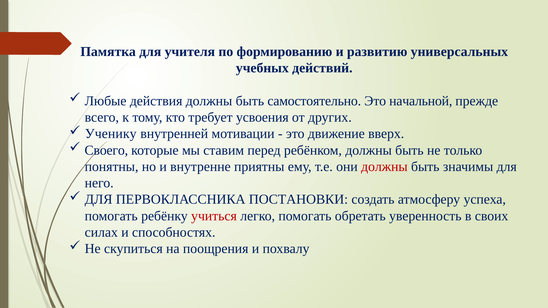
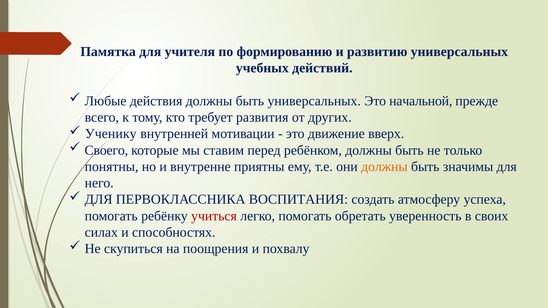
быть самостоятельно: самостоятельно -> универсальных
усвоения: усвоения -> развития
должны at (384, 167) colour: red -> orange
ПОСТАНОВКИ: ПОСТАНОВКИ -> ВОСПИТАНИЯ
